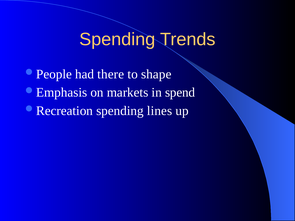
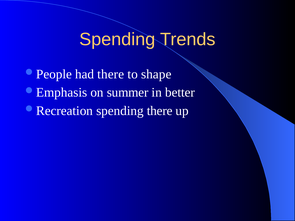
markets: markets -> summer
spend: spend -> better
spending lines: lines -> there
